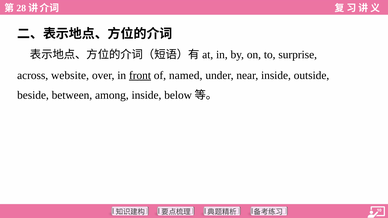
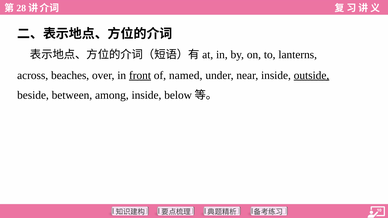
surprise: surprise -> lanterns
website: website -> beaches
outside underline: none -> present
